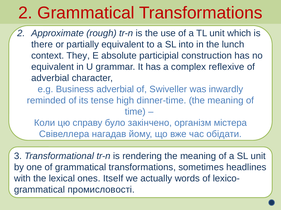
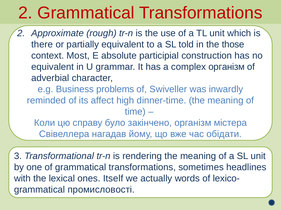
into: into -> told
lunch: lunch -> those
They: They -> Most
complex reflexive: reflexive -> організм
Business adverbial: adverbial -> problems
tense: tense -> affect
